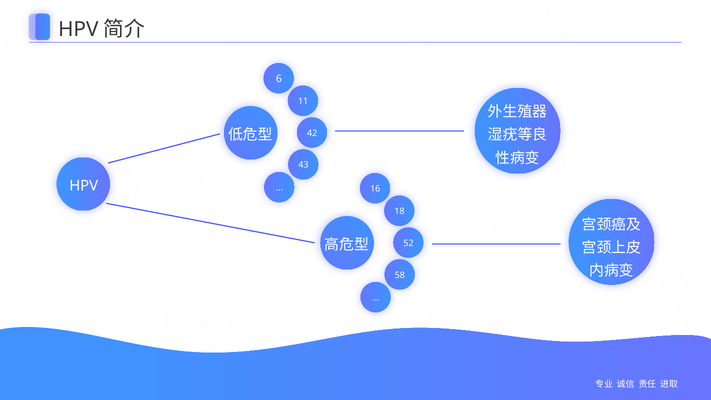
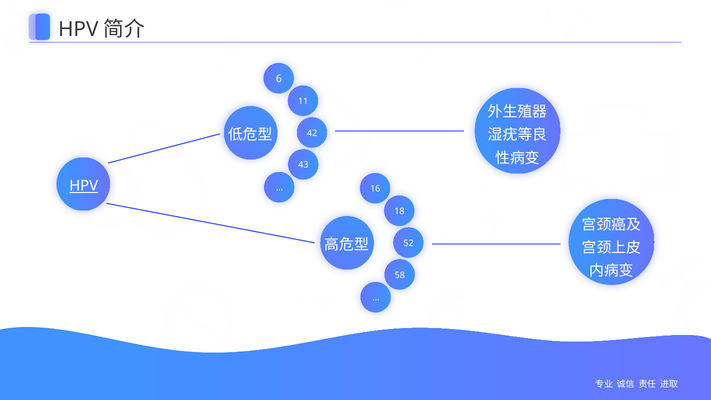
HPV at (84, 186) underline: none -> present
